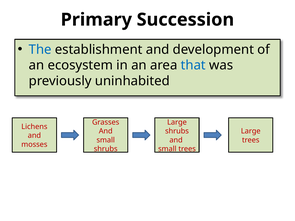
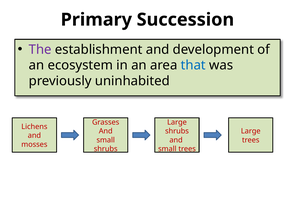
The colour: blue -> purple
